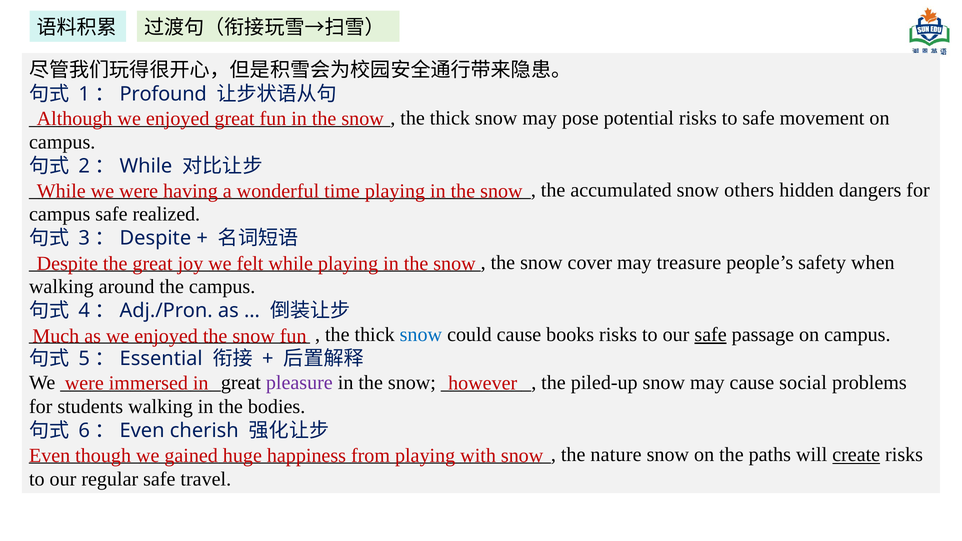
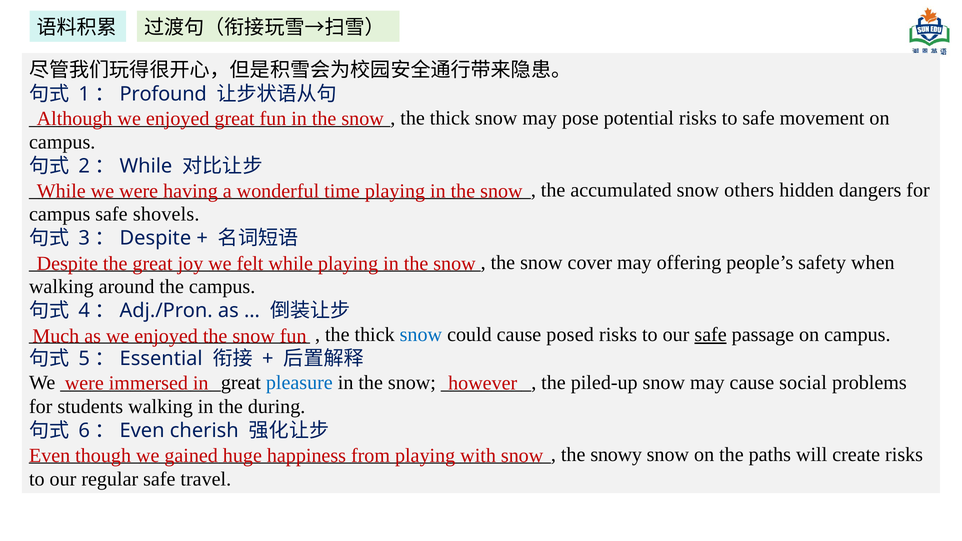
realized: realized -> shovels
treasure: treasure -> offering
books: books -> posed
pleasure colour: purple -> blue
bodies: bodies -> during
nature: nature -> snowy
create underline: present -> none
